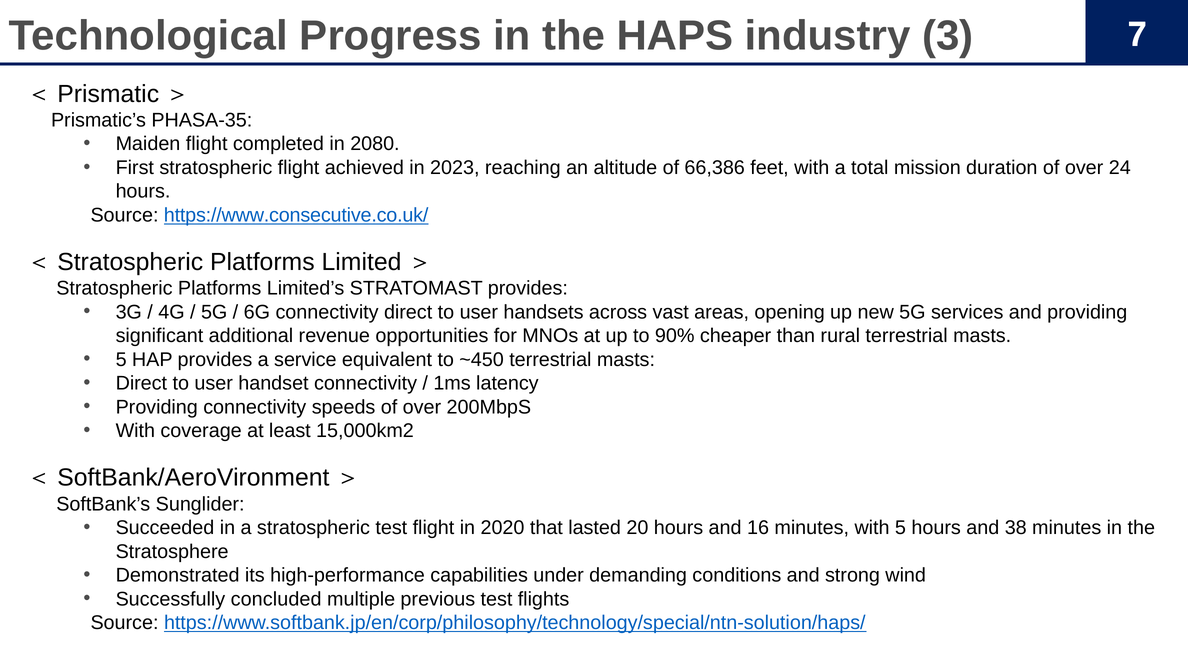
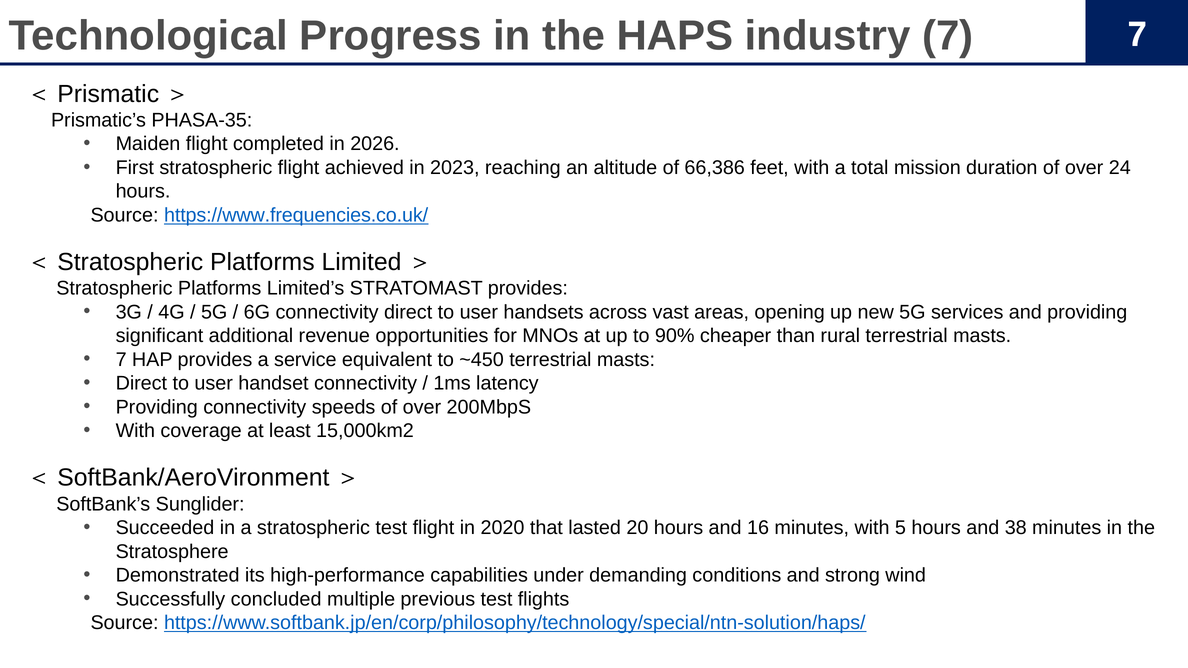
industry 3: 3 -> 7
2080: 2080 -> 2026
https://www.consecutive.co.uk/: https://www.consecutive.co.uk/ -> https://www.frequencies.co.uk/
5 at (121, 360): 5 -> 7
